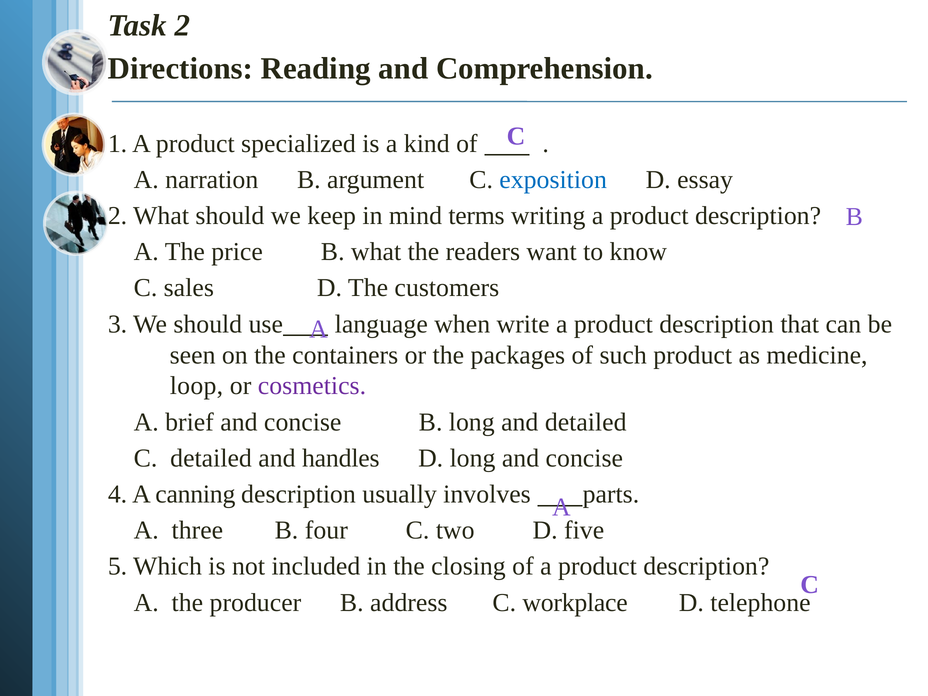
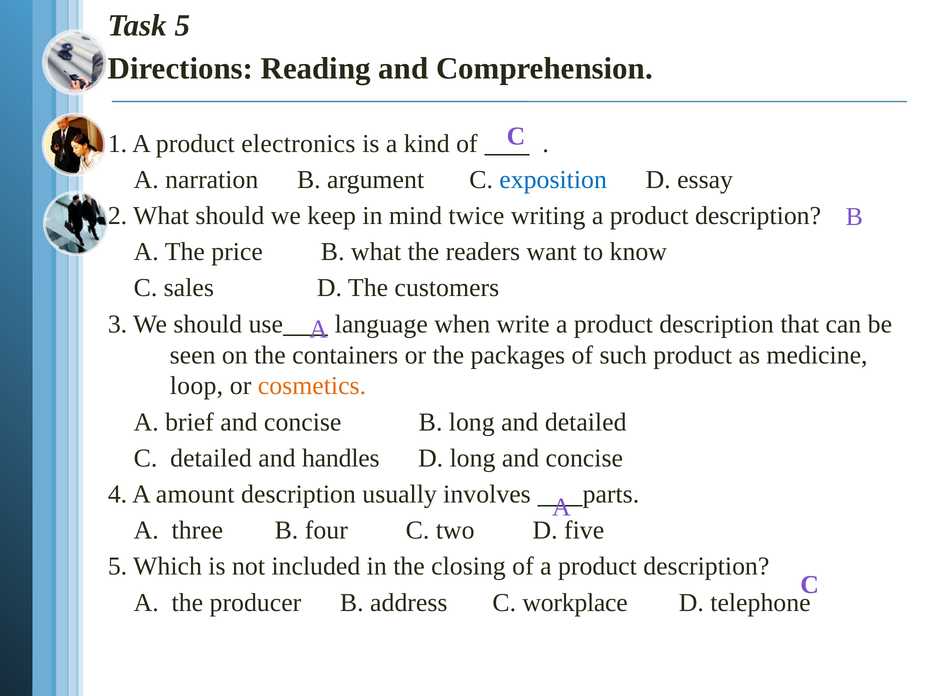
Task 2: 2 -> 5
specialized: specialized -> electronics
terms: terms -> twice
cosmetics colour: purple -> orange
canning: canning -> amount
